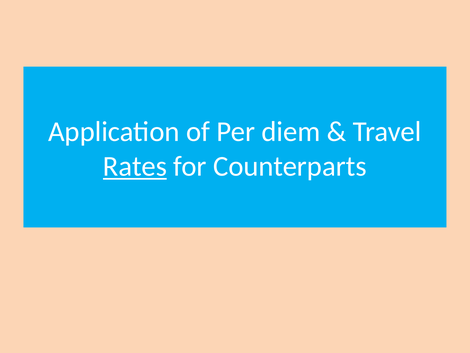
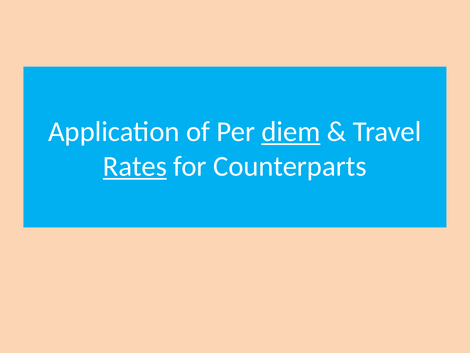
diem underline: none -> present
